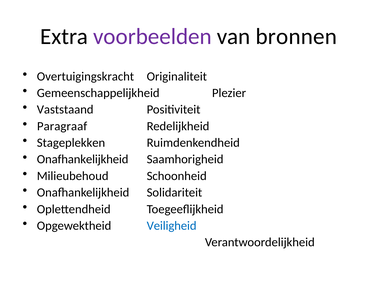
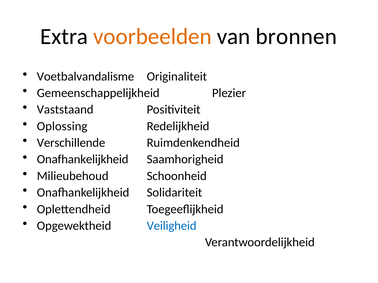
voorbeelden colour: purple -> orange
Overtuigingskracht: Overtuigingskracht -> Voetbalvandalisme
Paragraaf: Paragraaf -> Oplossing
Stageplekken: Stageplekken -> Verschillende
